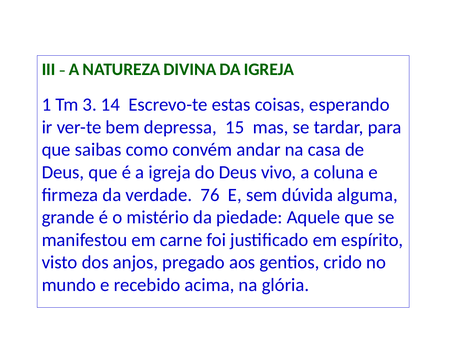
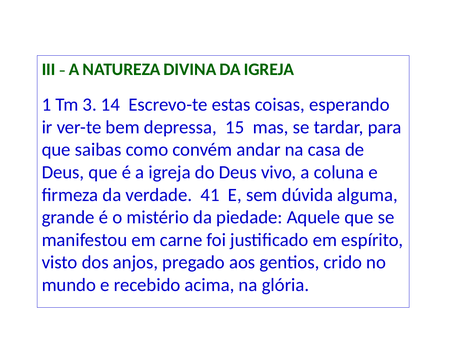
76: 76 -> 41
